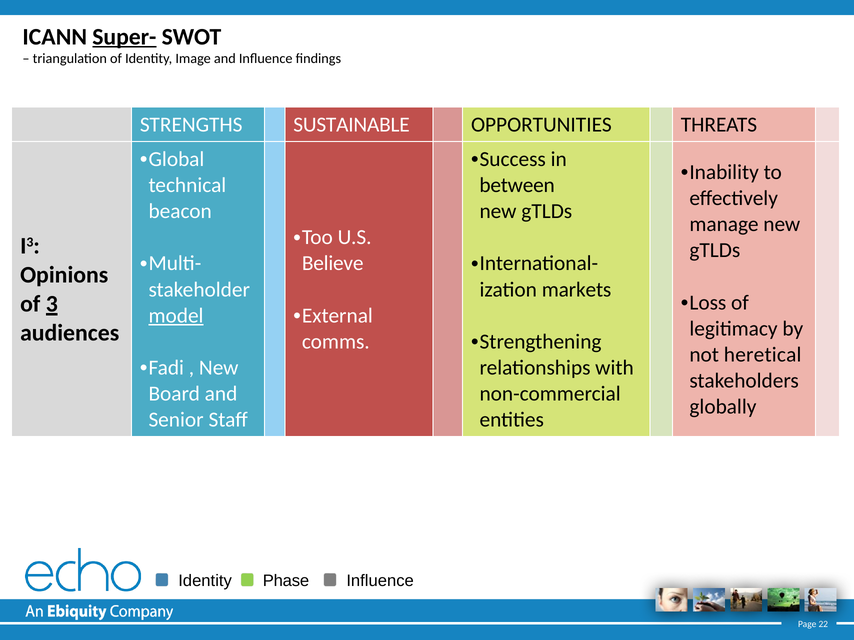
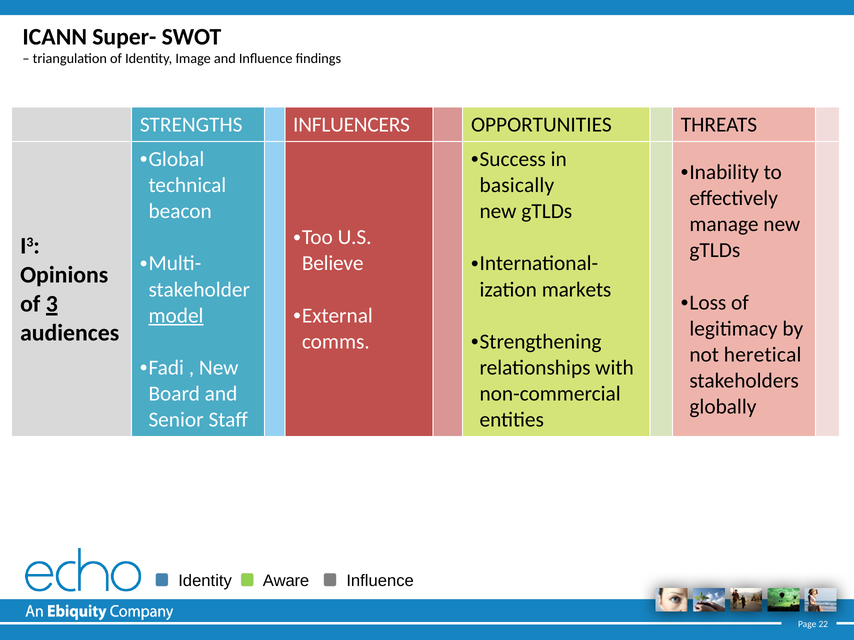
Super- underline: present -> none
SUSTAINABLE: SUSTAINABLE -> INFLUENCERS
between: between -> basically
Phase: Phase -> Aware
